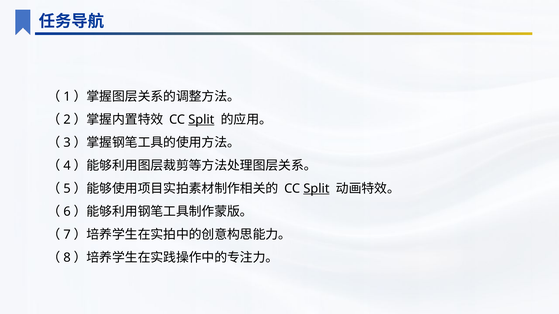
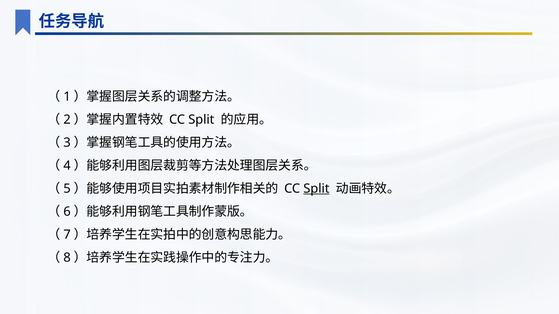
Split at (201, 120) underline: present -> none
